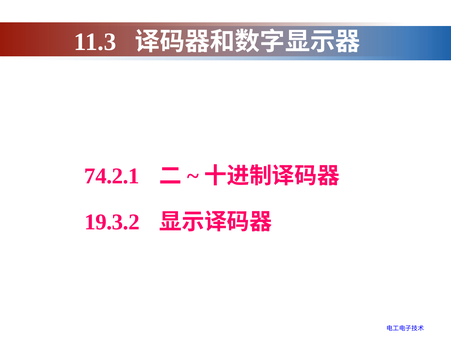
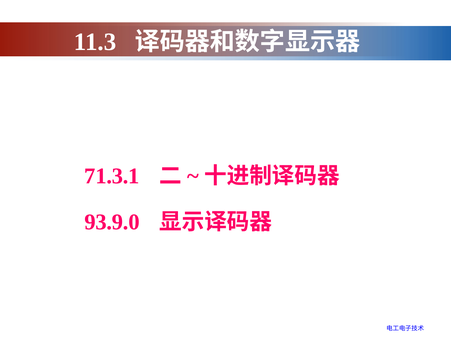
74.2.1: 74.2.1 -> 71.3.1
19.3.2: 19.3.2 -> 93.9.0
